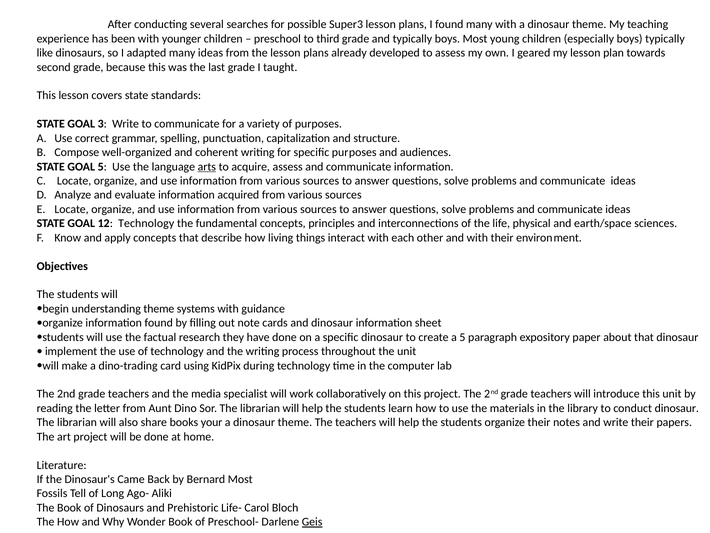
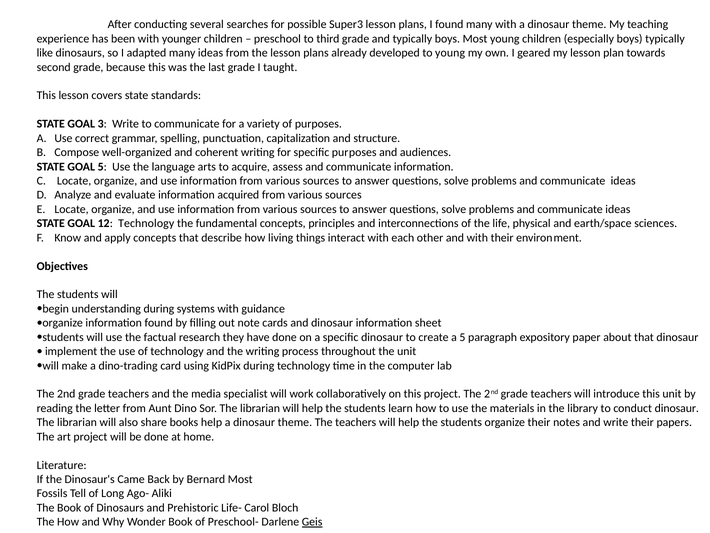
to assess: assess -> young
arts underline: present -> none
understanding theme: theme -> during
books your: your -> help
